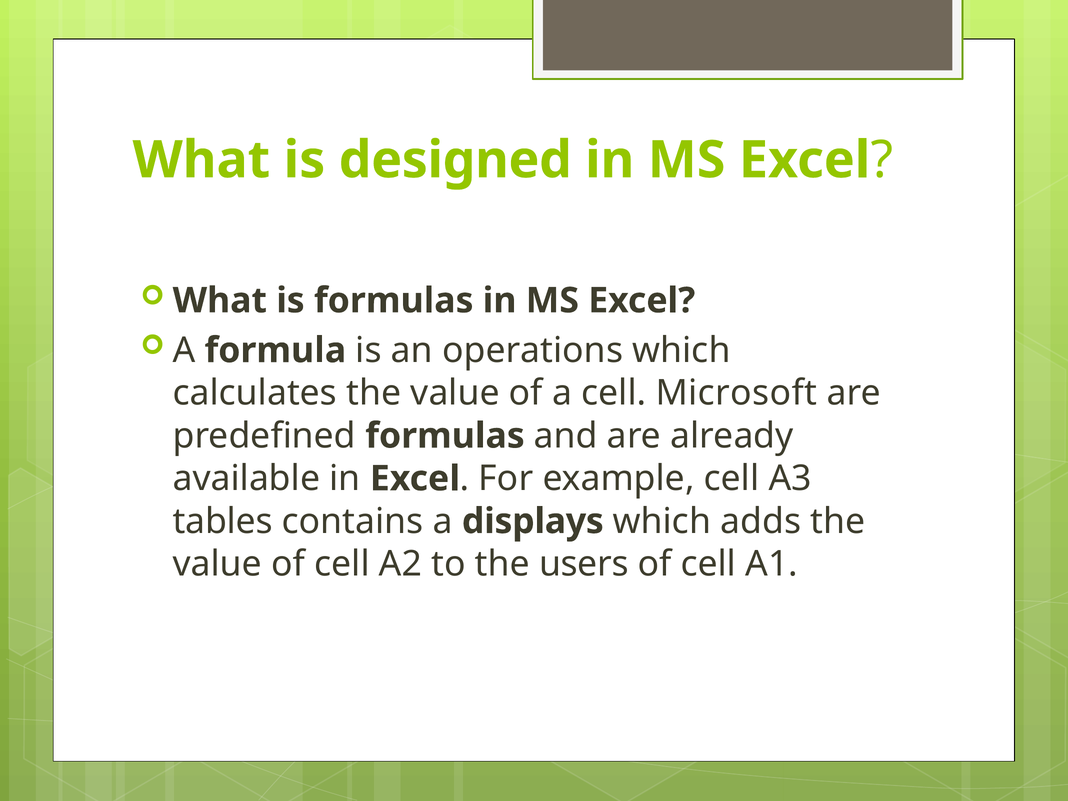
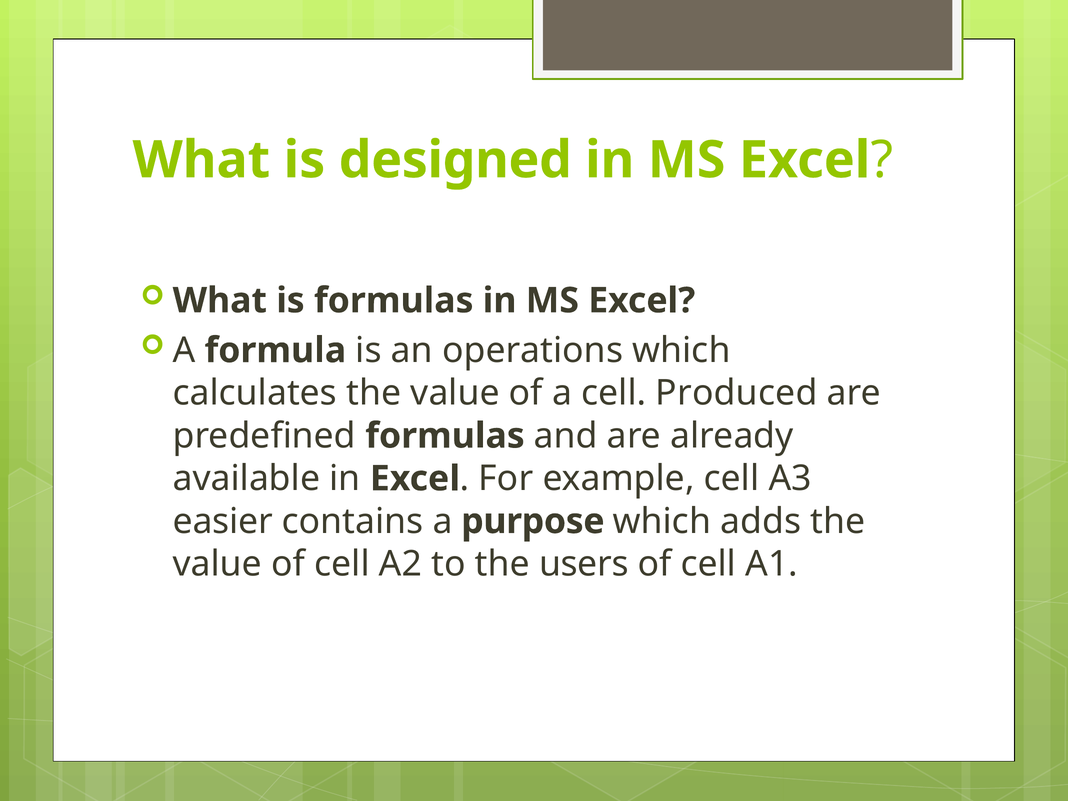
Microsoft: Microsoft -> Produced
tables: tables -> easier
displays: displays -> purpose
